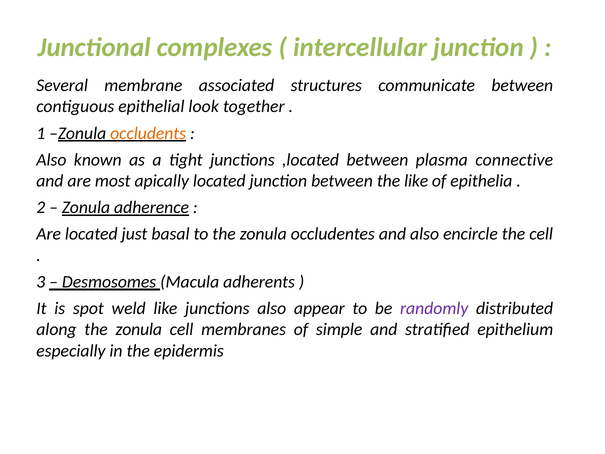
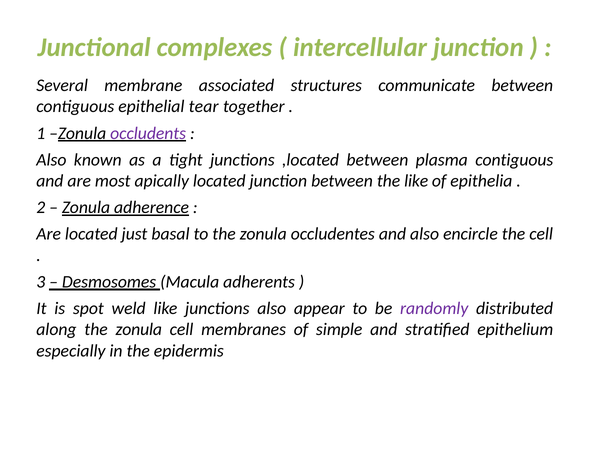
look: look -> tear
occludents colour: orange -> purple
plasma connective: connective -> contiguous
